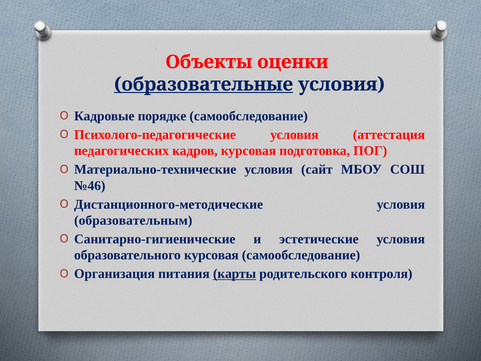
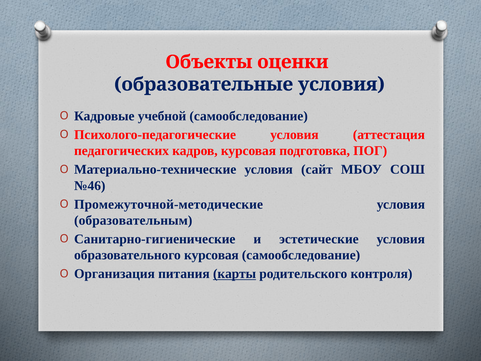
образовательные underline: present -> none
порядке: порядке -> учебной
Дистанционного-методические: Дистанционного-методические -> Промежуточной-методические
